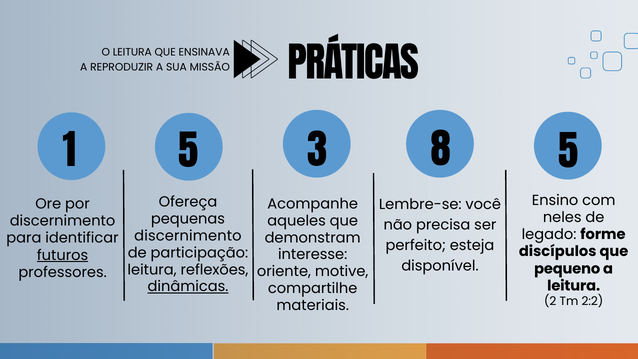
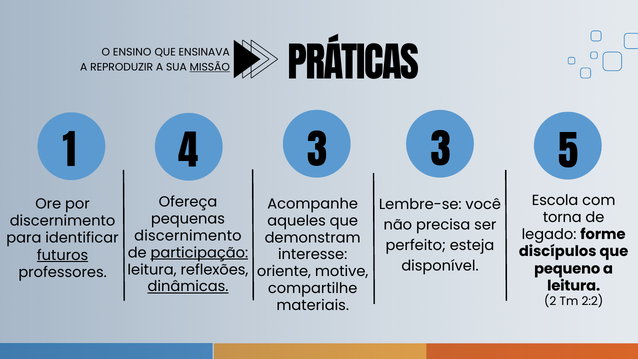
O LEITURA: LEITURA -> ENSINO
MISSÃO underline: none -> present
1 5: 5 -> 4
3 8: 8 -> 3
Ensino: Ensino -> Escola
neles: neles -> torna
participação underline: none -> present
